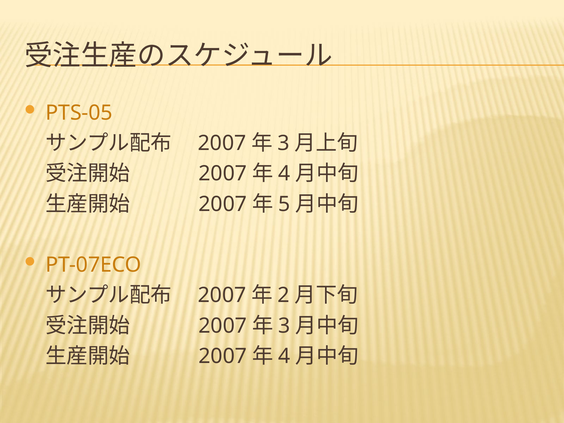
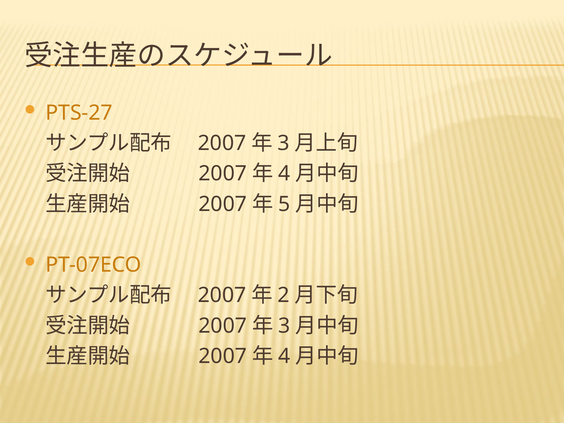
PTS-05: PTS-05 -> PTS-27
